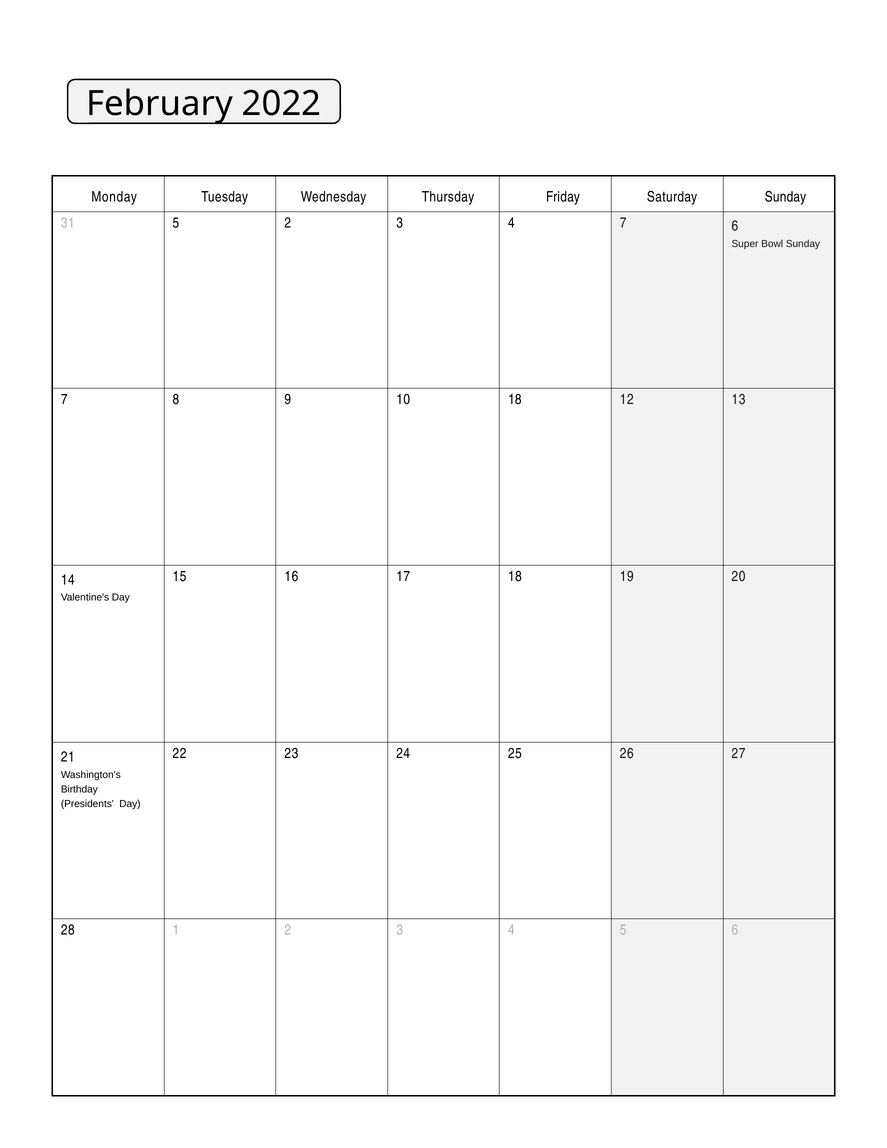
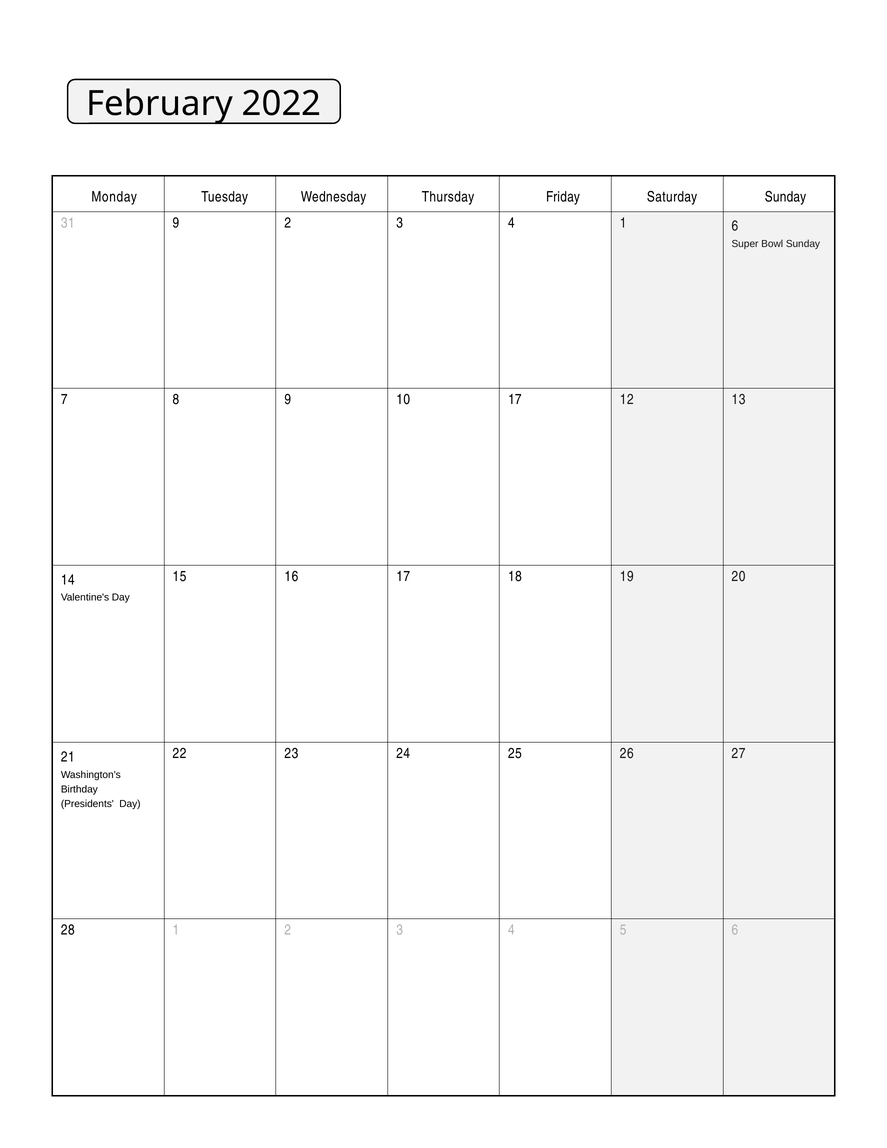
31 5: 5 -> 9
4 7: 7 -> 1
10 18: 18 -> 17
